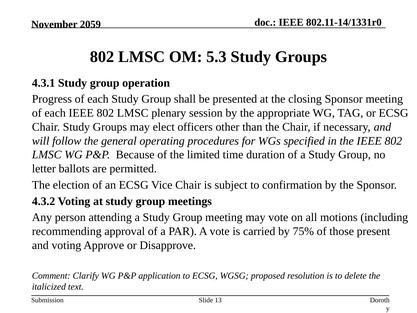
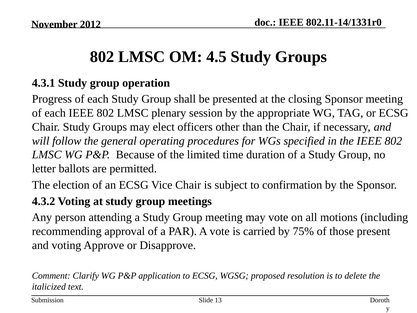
2059: 2059 -> 2012
5.3: 5.3 -> 4.5
